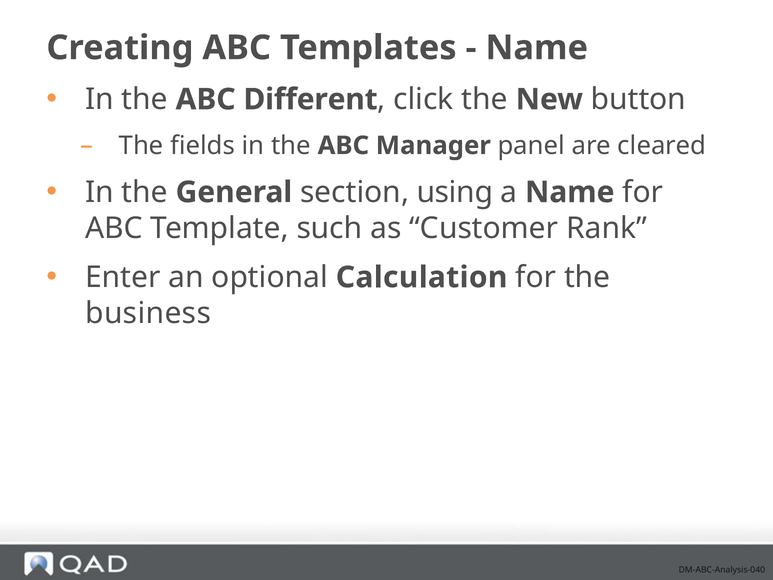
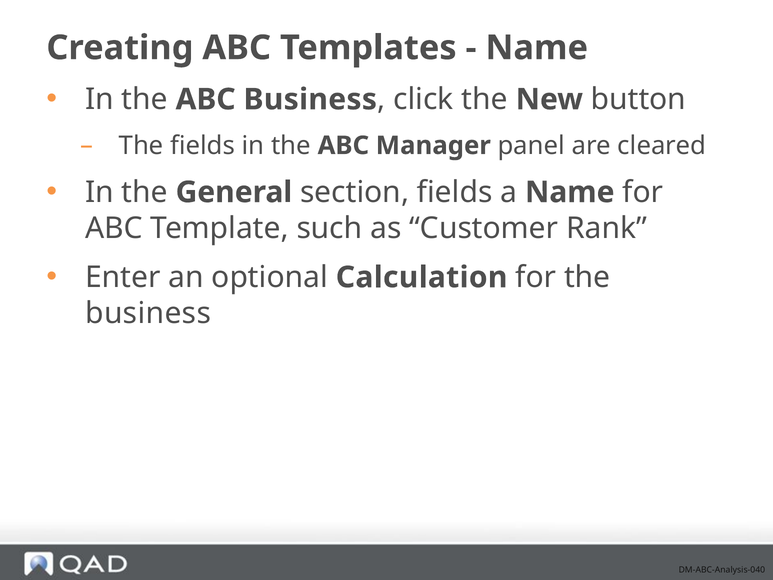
ABC Different: Different -> Business
section using: using -> fields
